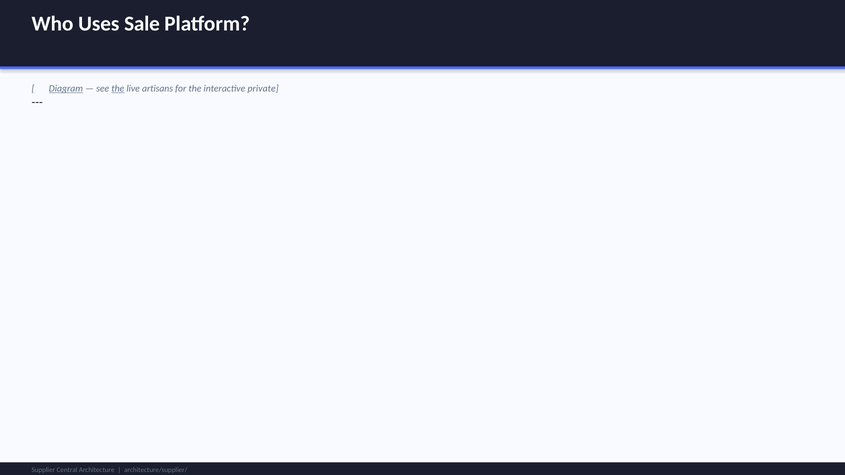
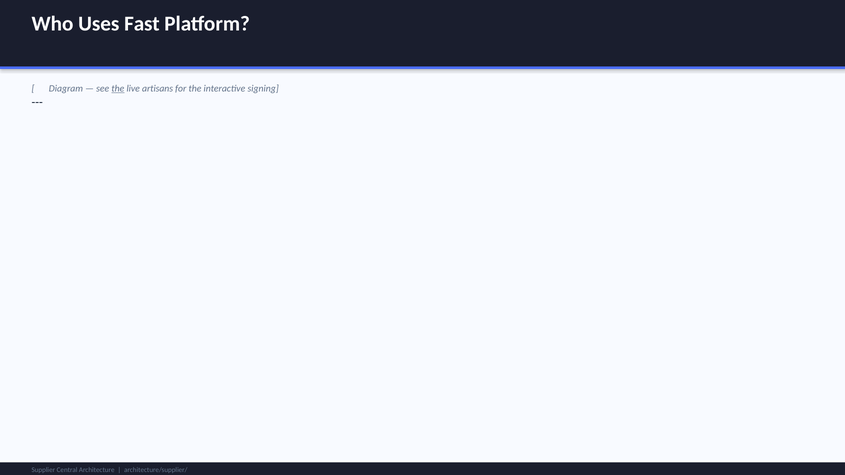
Sale: Sale -> Fast
Diagram underline: present -> none
private: private -> signing
